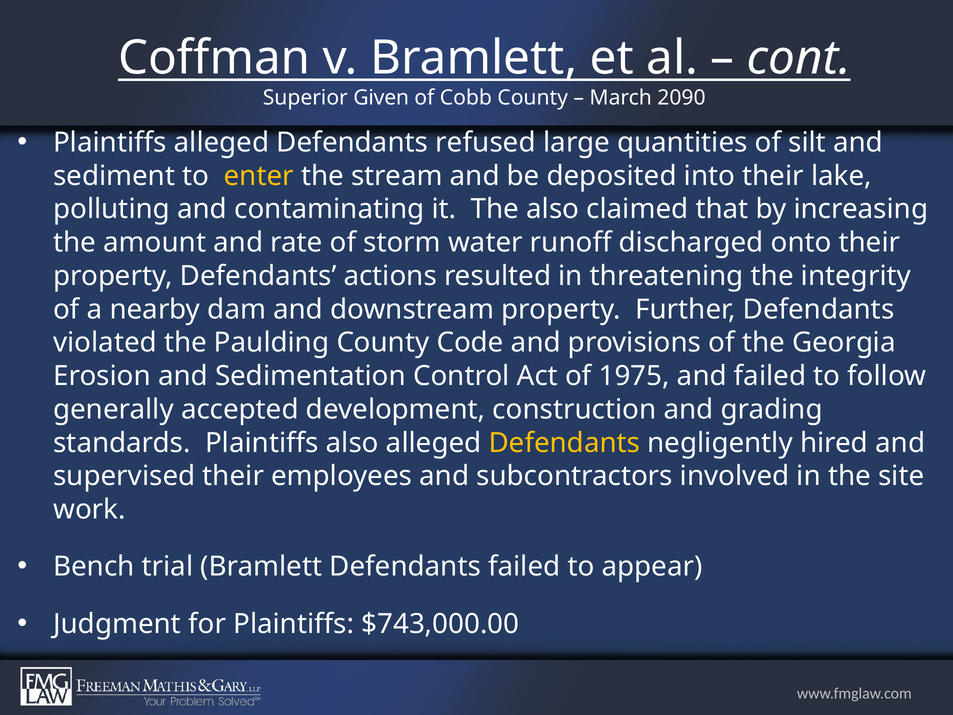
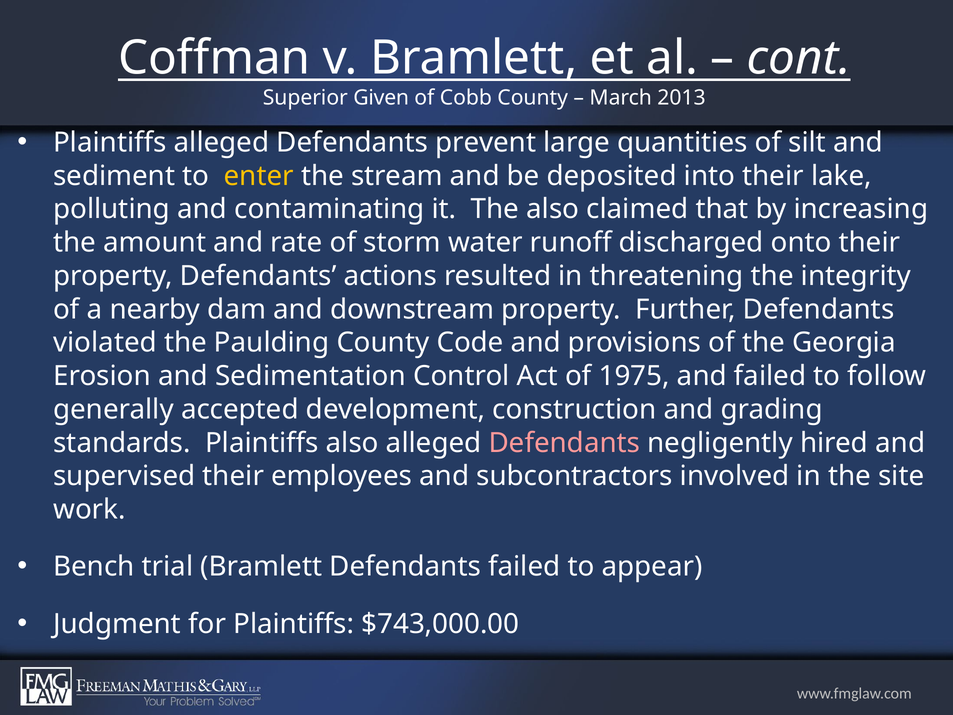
2090: 2090 -> 2013
refused: refused -> prevent
Defendants at (564, 443) colour: yellow -> pink
